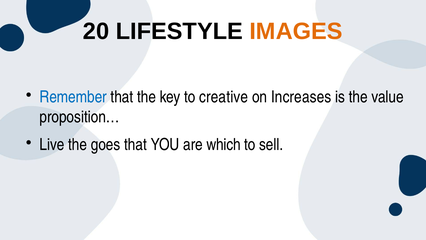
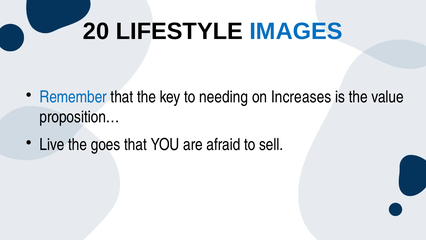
IMAGES colour: orange -> blue
creative: creative -> needing
which: which -> afraid
